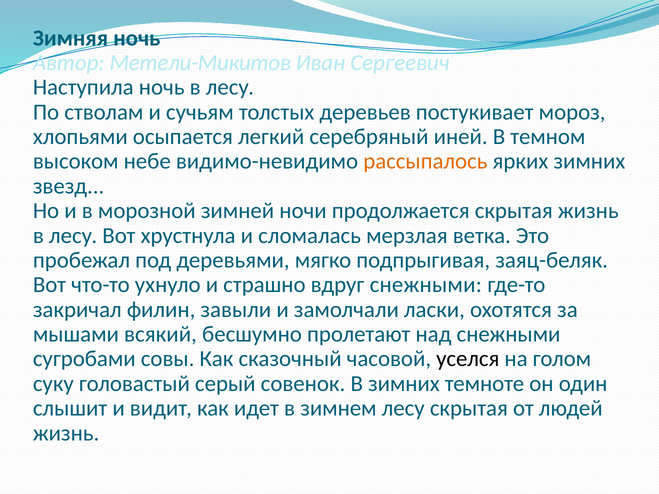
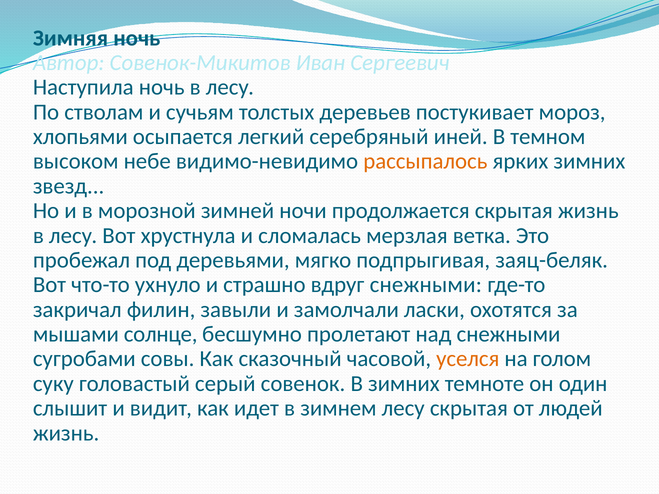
Метели-Микитов: Метели-Микитов -> Совенок-Микитов
всякий: всякий -> солнце
уселся colour: black -> orange
